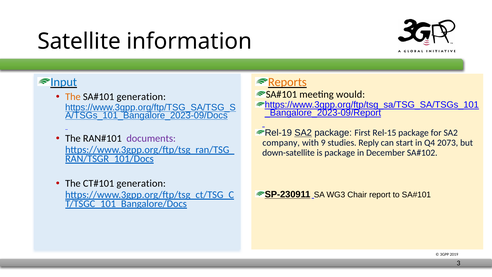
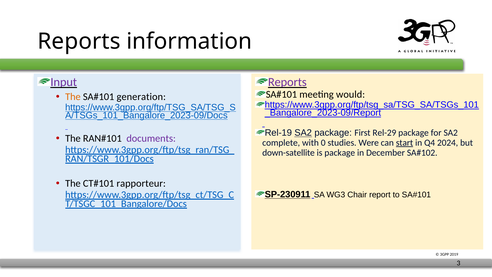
Satellite at (79, 41): Satellite -> Reports
Input colour: blue -> purple
Reports at (287, 82) colour: orange -> purple
Rel-15: Rel-15 -> Rel-29
company: company -> complete
9: 9 -> 0
Reply: Reply -> Were
start underline: none -> present
2073: 2073 -> 2024
generation at (141, 183): generation -> rapporteur
